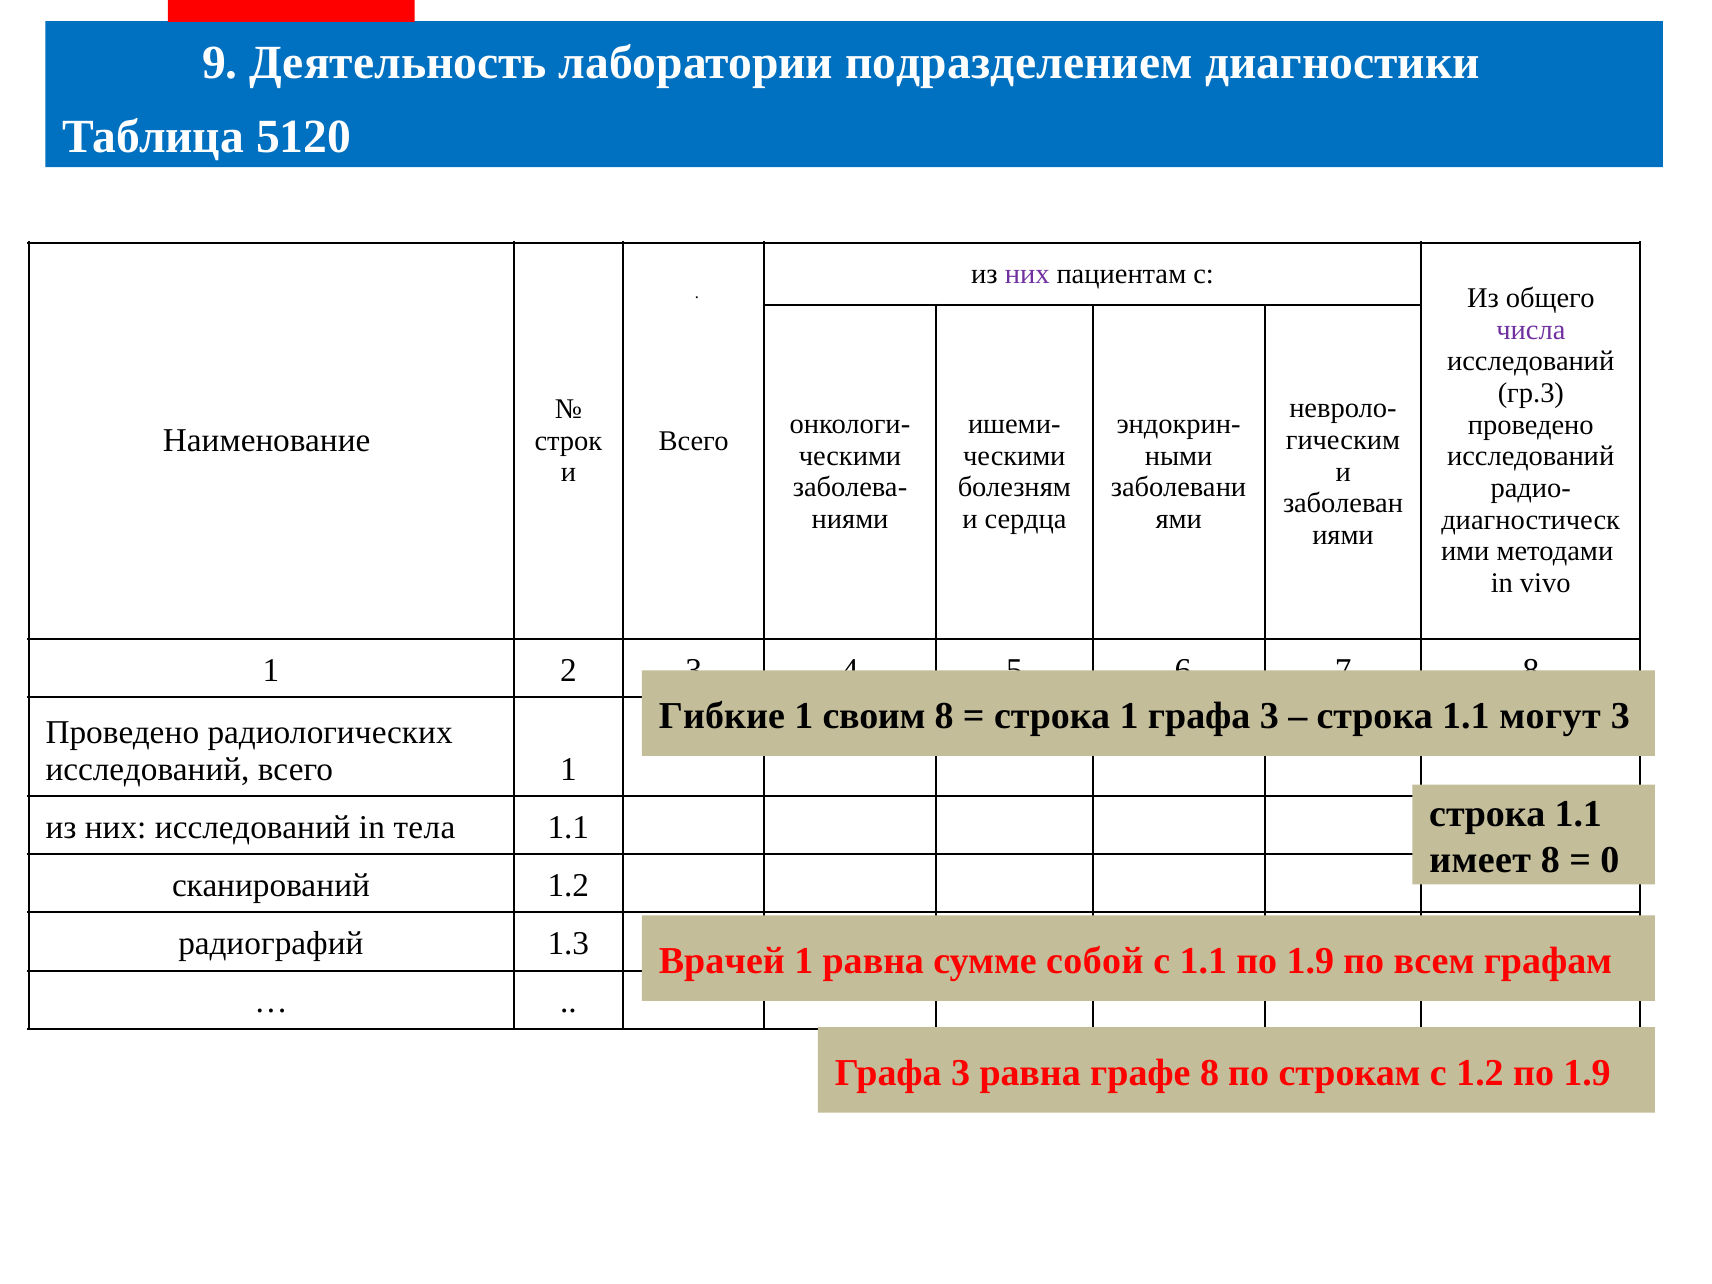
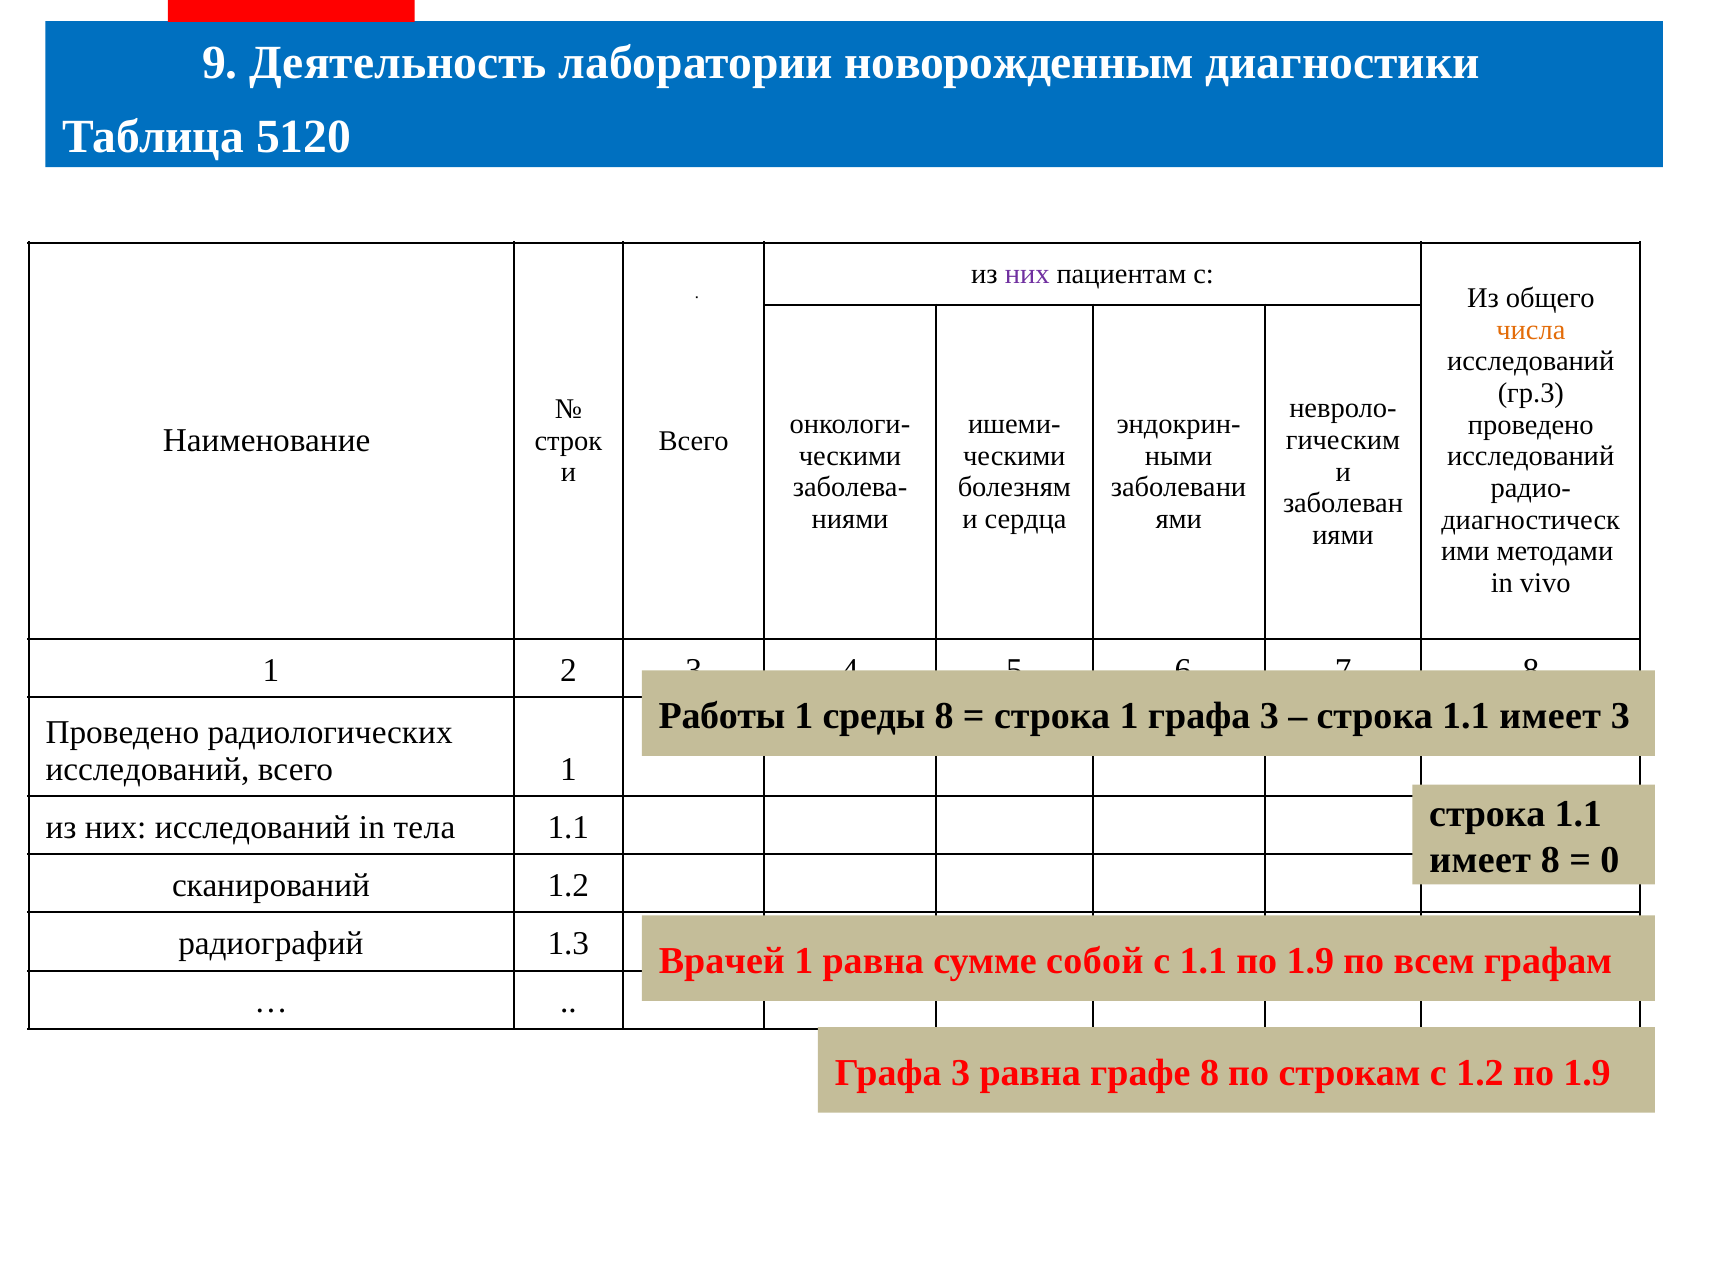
подразделением: подразделением -> новорожденным
числа colour: purple -> orange
Гибкие: Гибкие -> Работы
своим: своим -> среды
могут at (1550, 716): могут -> имеет
